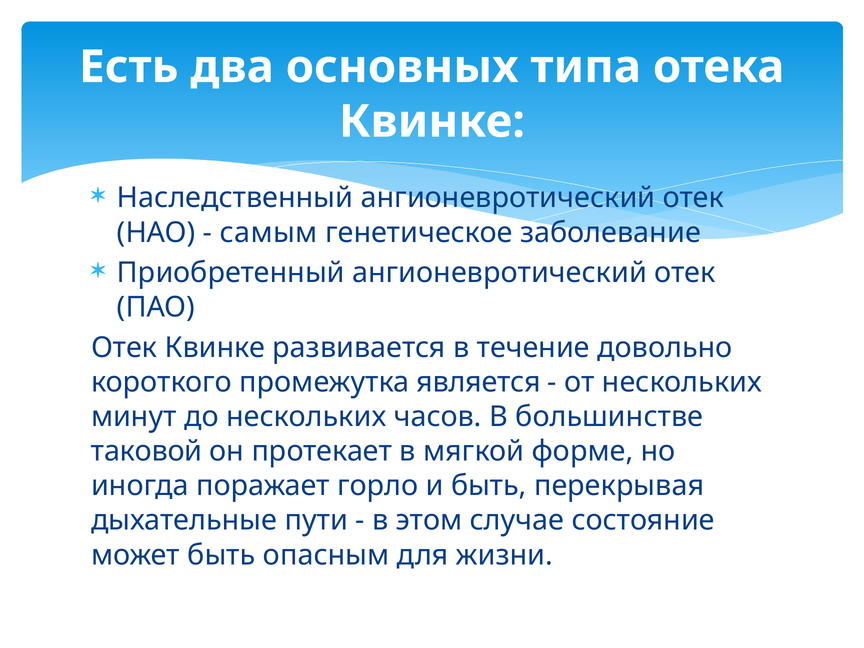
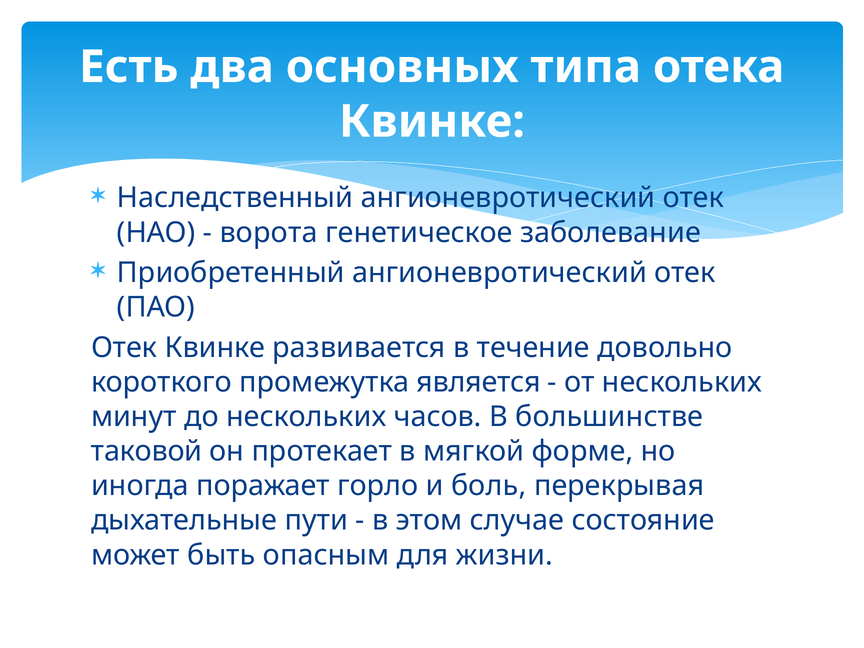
самым: самым -> ворота
и быть: быть -> боль
